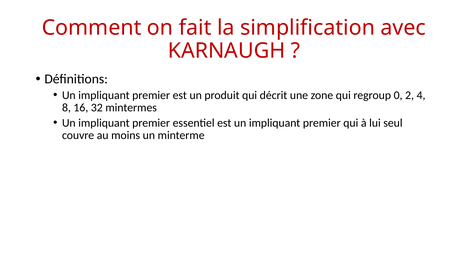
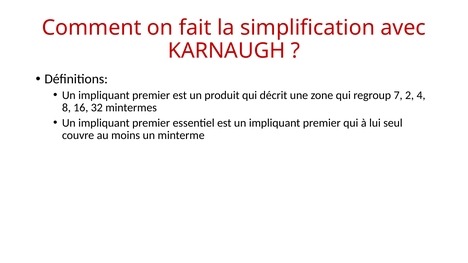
0: 0 -> 7
